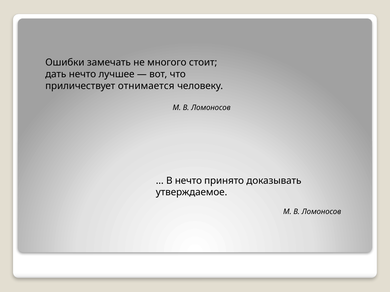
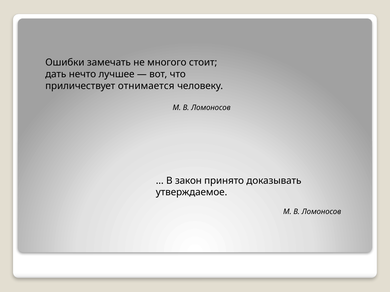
В нечто: нечто -> закон
